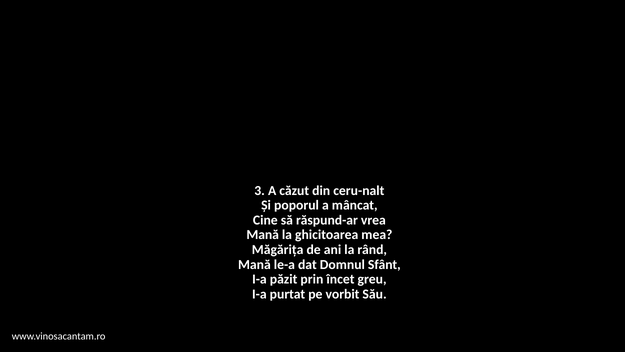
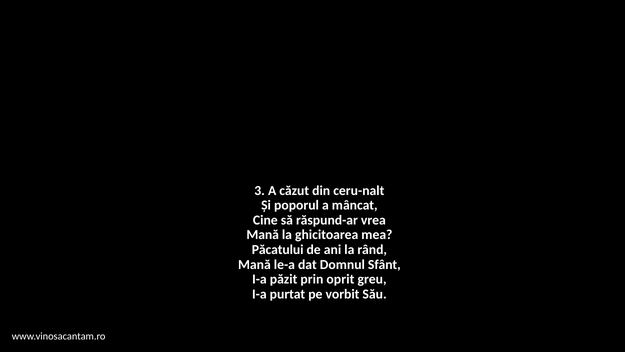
Măgărița: Măgărița -> Păcatului
încet: încet -> oprit
